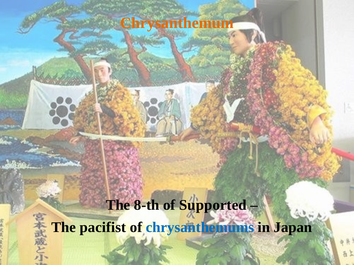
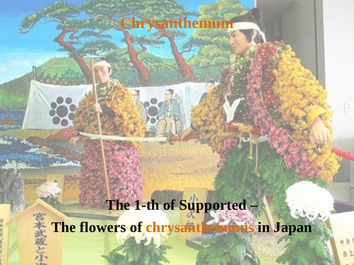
8-th: 8-th -> 1-th
pacifist: pacifist -> flowers
chrysanthemums colour: blue -> orange
